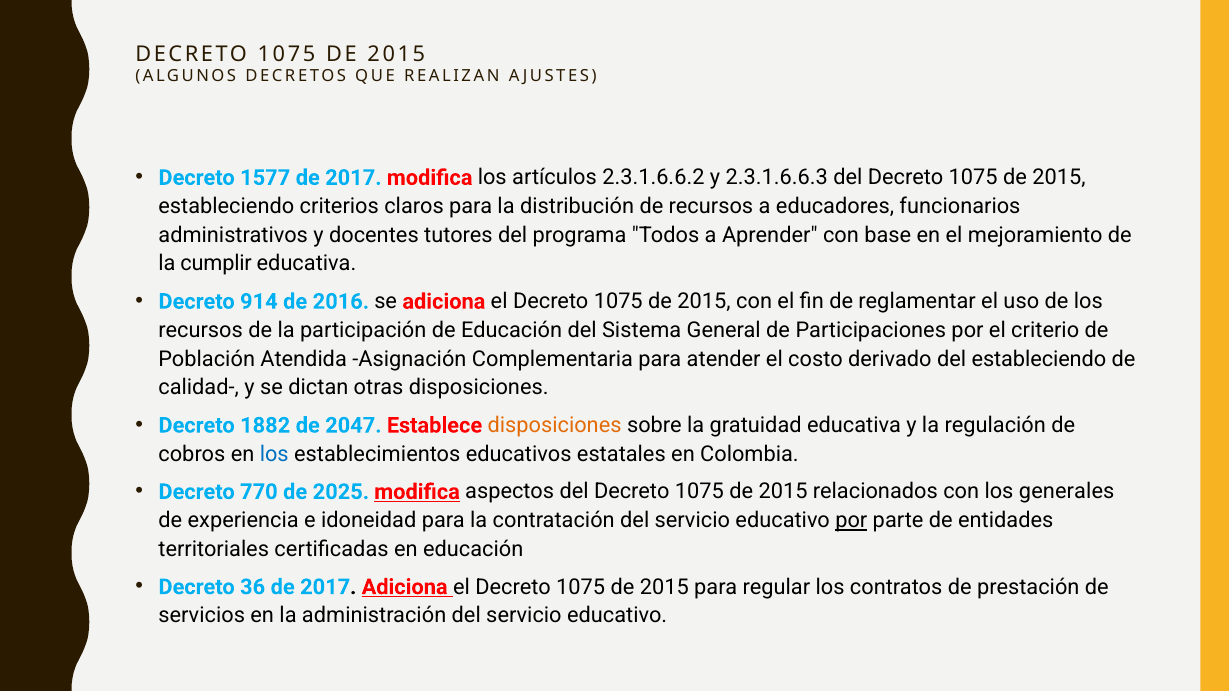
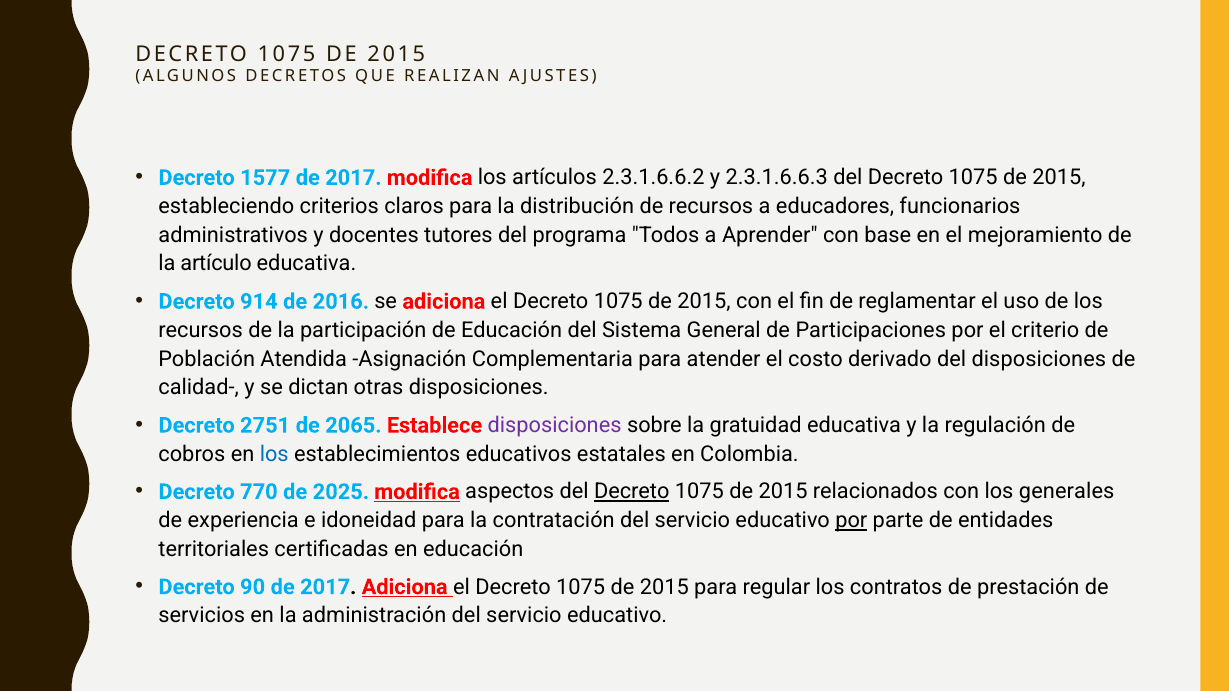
cumplir: cumplir -> artículo
del estableciendo: estableciendo -> disposiciones
1882: 1882 -> 2751
2047: 2047 -> 2065
disposiciones at (555, 426) colour: orange -> purple
Decreto at (632, 492) underline: none -> present
36: 36 -> 90
